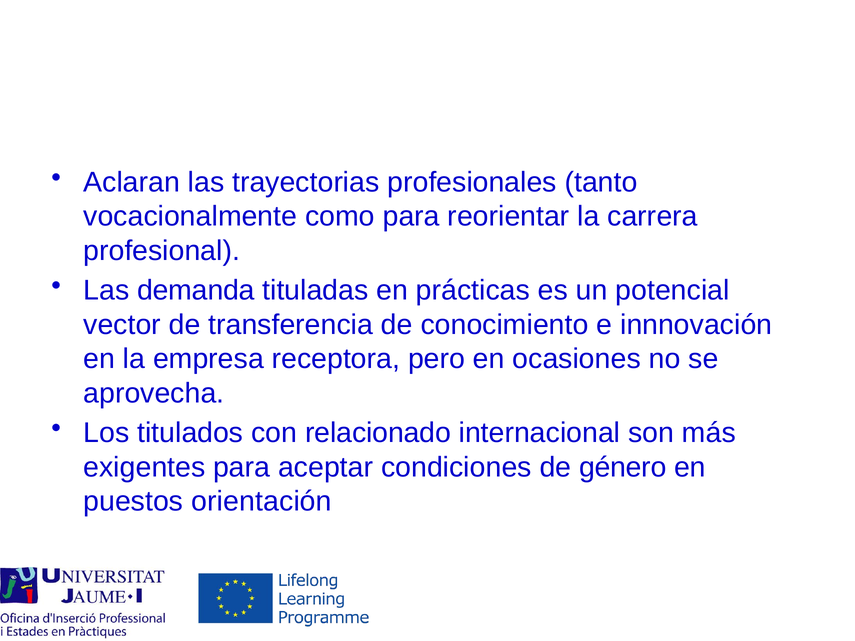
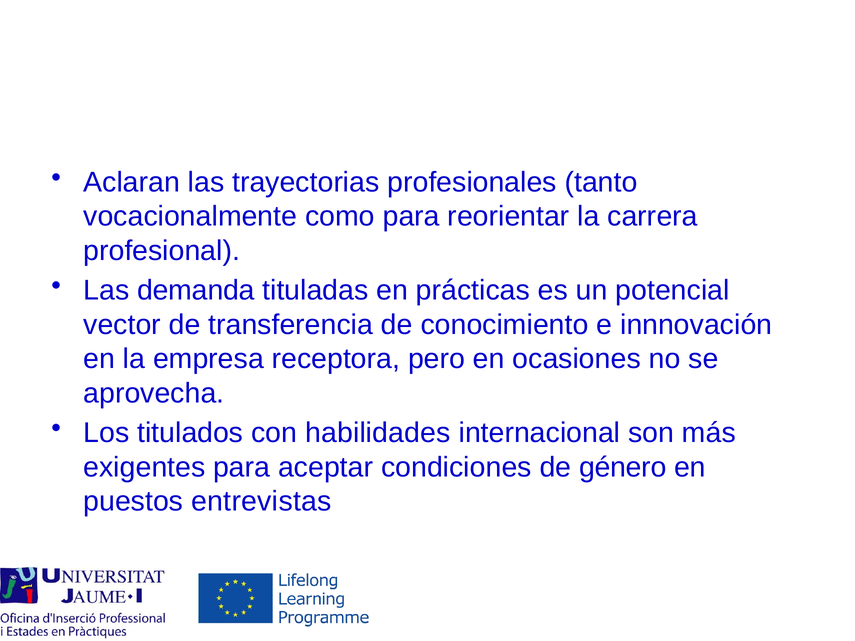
relacionado: relacionado -> habilidades
orientación: orientación -> entrevistas
